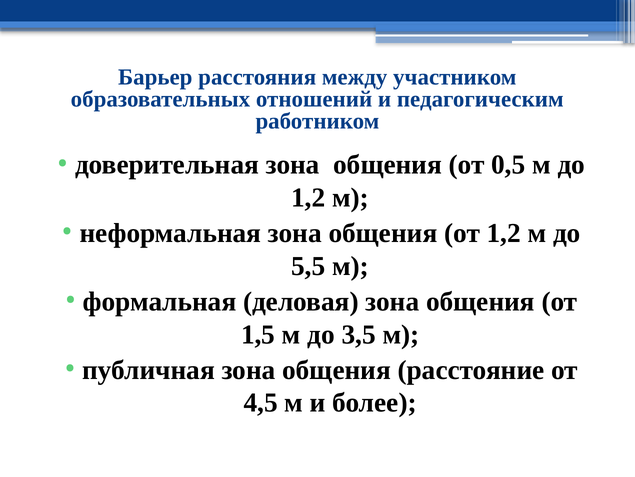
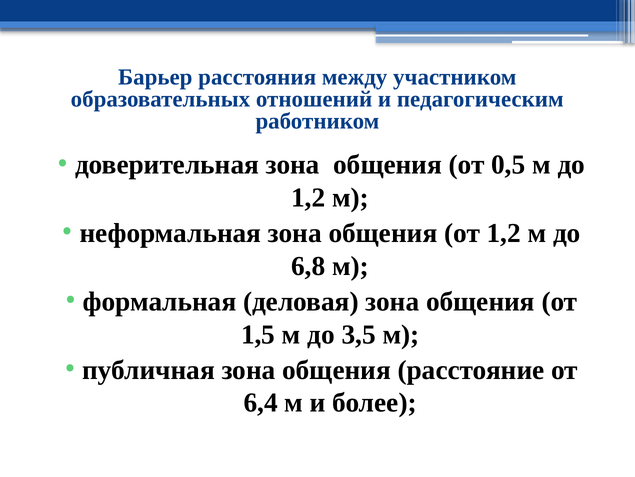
5,5: 5,5 -> 6,8
4,5: 4,5 -> 6,4
